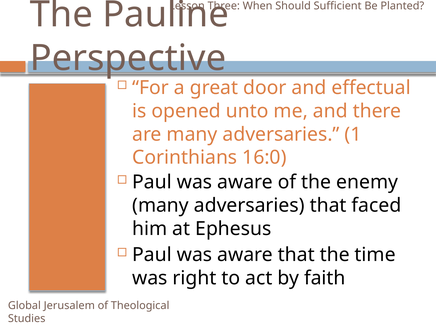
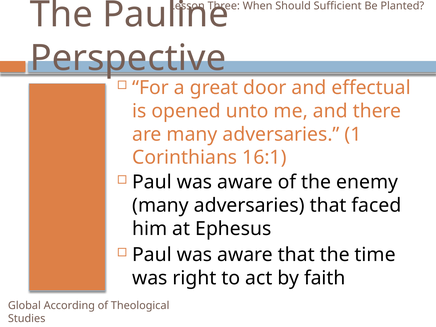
16:0: 16:0 -> 16:1
Jerusalem: Jerusalem -> According
